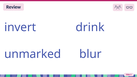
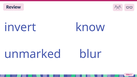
drink: drink -> know
